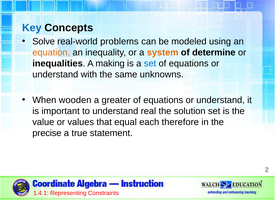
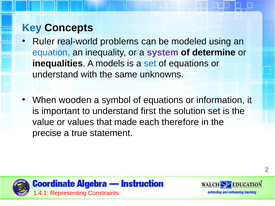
Solve: Solve -> Ruler
equation colour: orange -> blue
system colour: orange -> purple
making: making -> models
greater: greater -> symbol
understand at (221, 100): understand -> information
real: real -> first
equal: equal -> made
